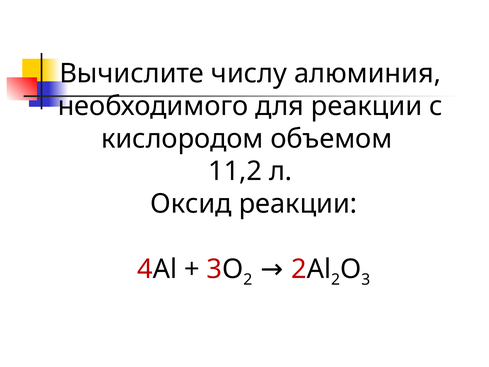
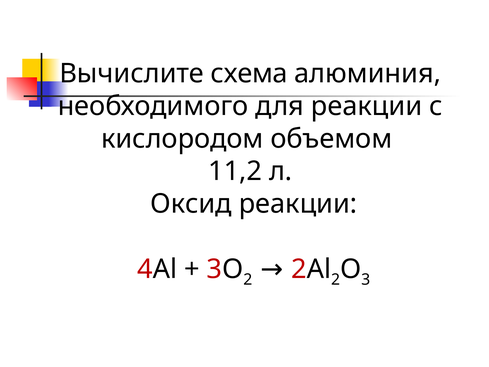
числу: числу -> схема
